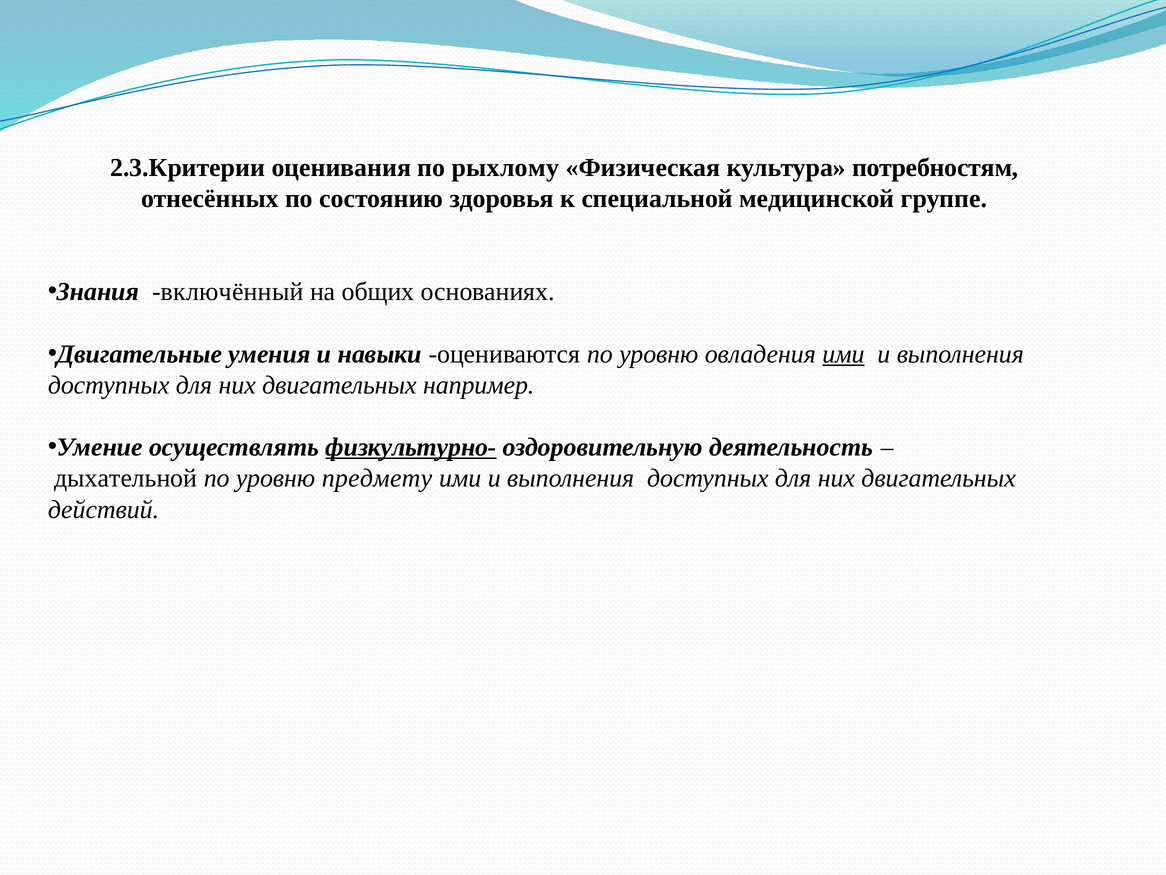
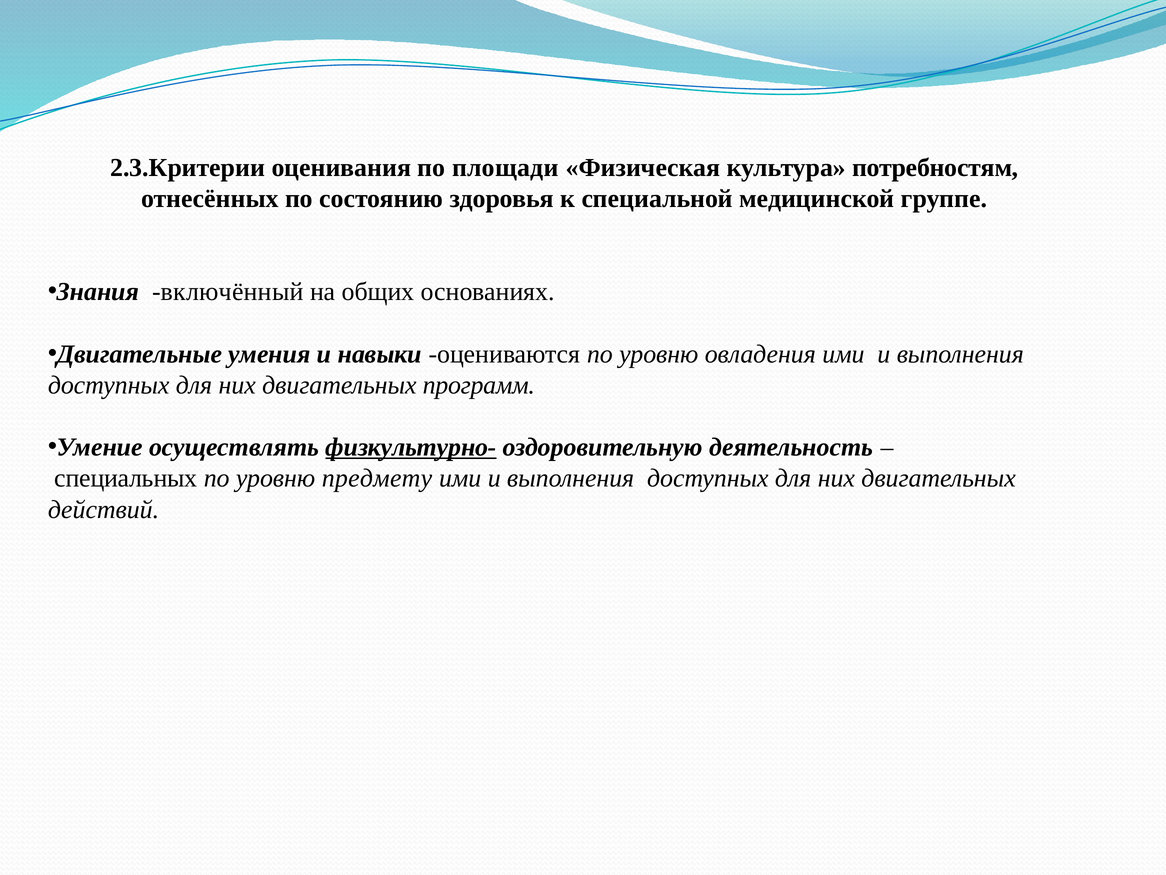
рыхлому: рыхлому -> площади
ими at (843, 354) underline: present -> none
например: например -> программ
дыхательной: дыхательной -> специальных
